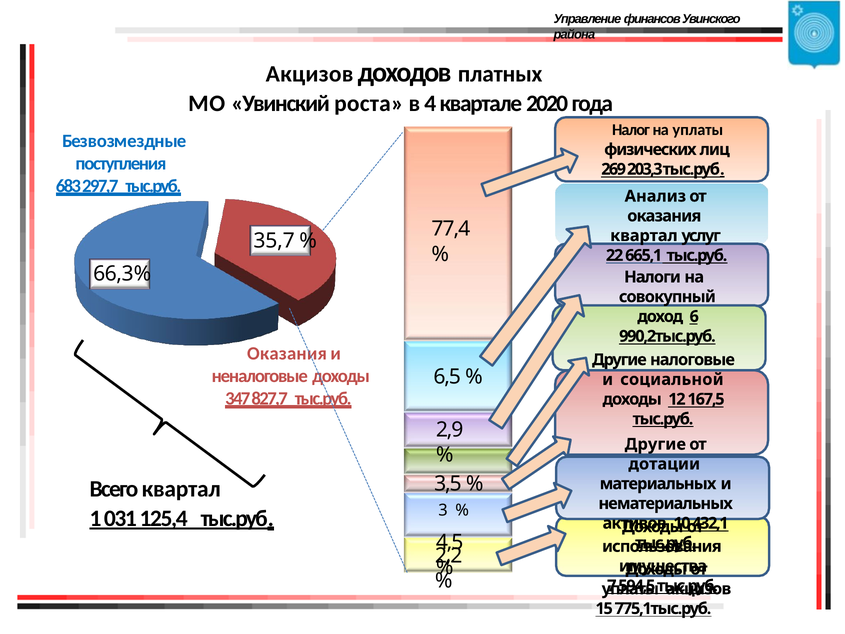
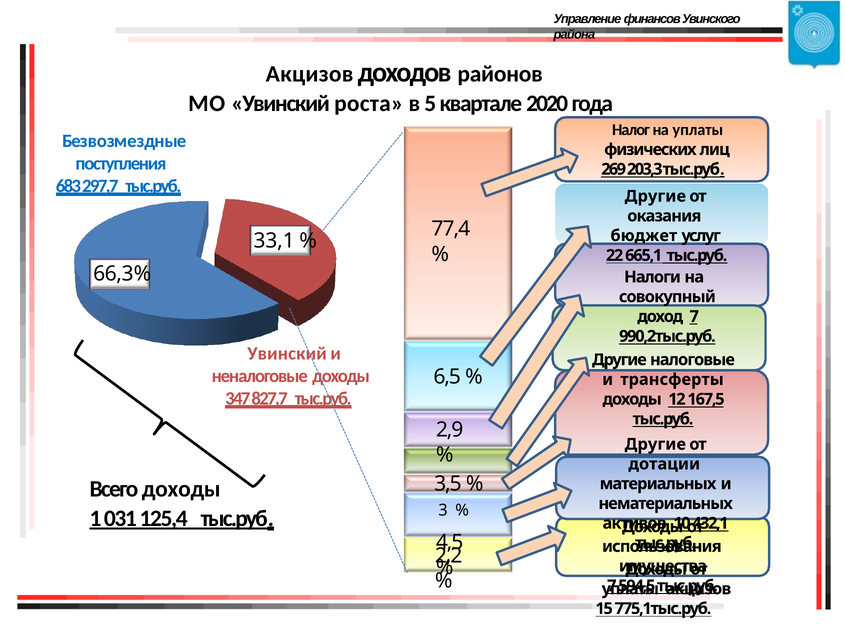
платных: платных -> районов
4: 4 -> 5
Анализ at (655, 196): Анализ -> Другие
квартал at (644, 236): квартал -> бюджет
35,7: 35,7 -> 33,1
доход 6: 6 -> 7
Оказания at (287, 353): Оказания -> Увинский
социальной: социальной -> трансферты
Всего квартал: квартал -> доходы
